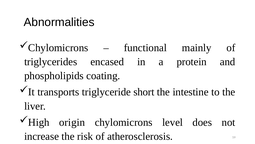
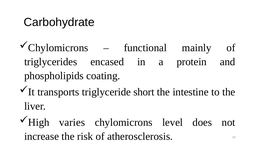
Abnormalities: Abnormalities -> Carbohydrate
origin: origin -> varies
